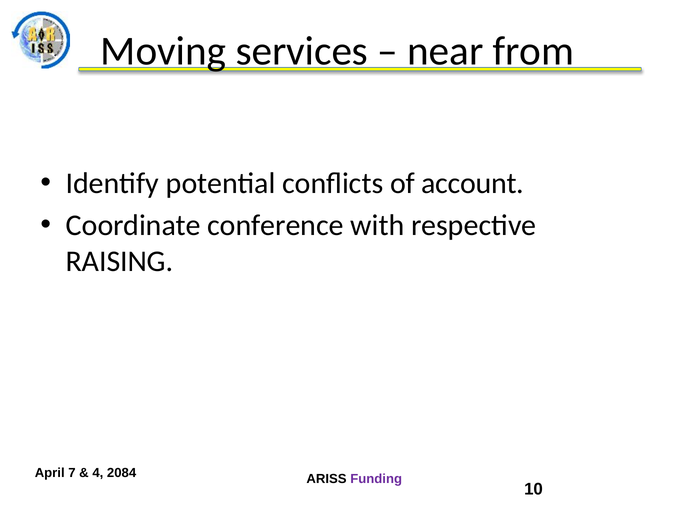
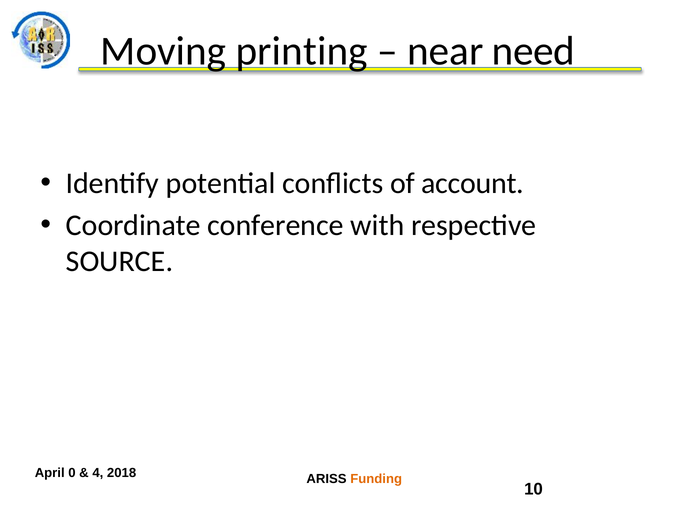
services: services -> printing
from: from -> need
RAISING: RAISING -> SOURCE
7: 7 -> 0
2084: 2084 -> 2018
Funding colour: purple -> orange
